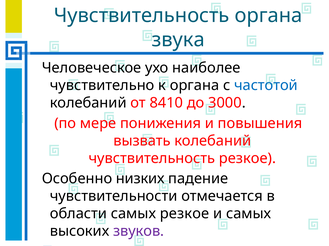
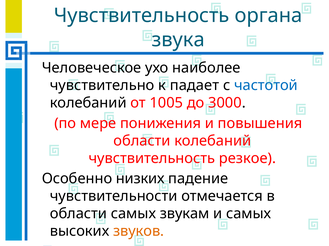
к органа: органа -> падает
8410: 8410 -> 1005
вызвать at (142, 141): вызвать -> области
самых резкое: резкое -> звукам
звуков colour: purple -> orange
